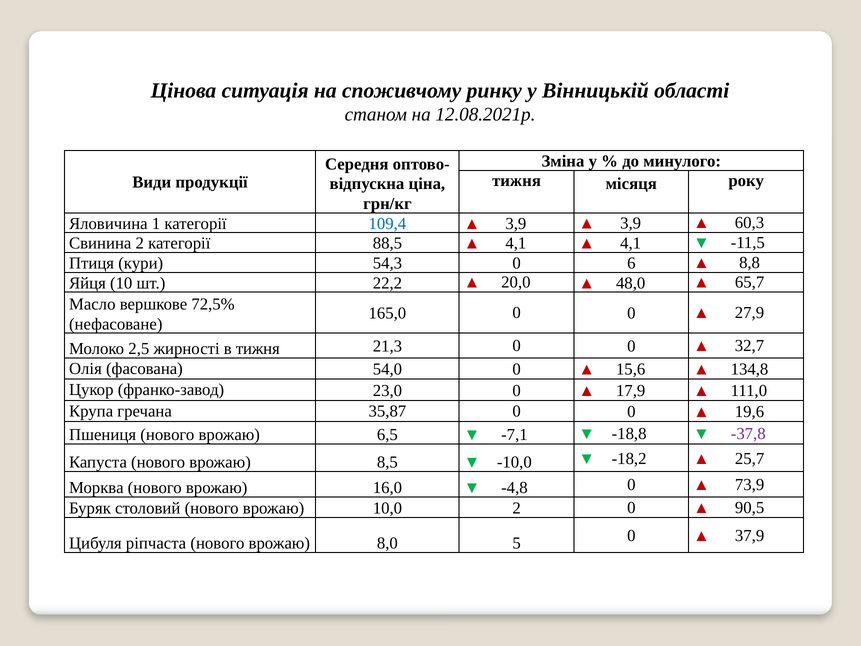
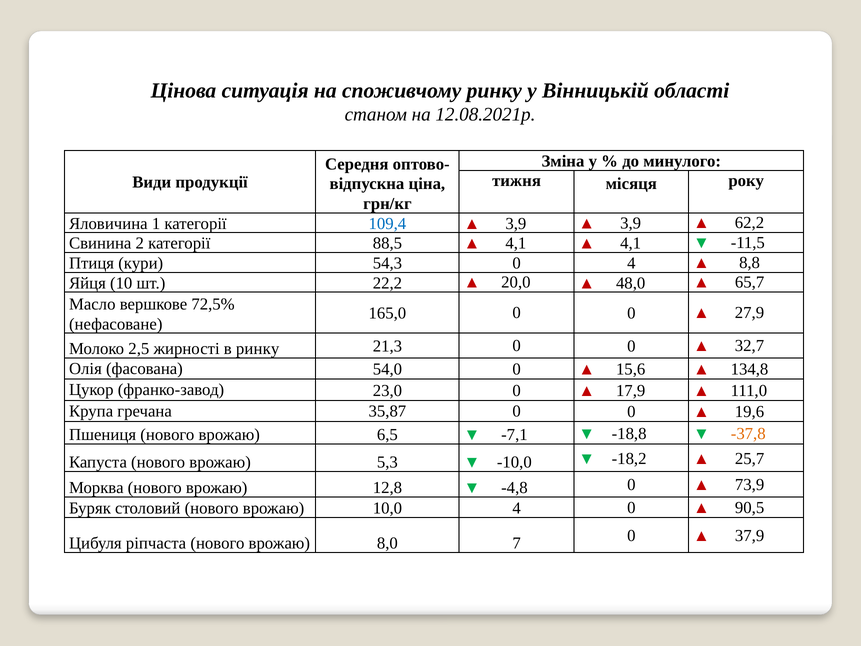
60,3: 60,3 -> 62,2
0 6: 6 -> 4
в тижня: тижня -> ринку
-37,8 colour: purple -> orange
8,5: 8,5 -> 5,3
16,0: 16,0 -> 12,8
10,0 2: 2 -> 4
5: 5 -> 7
